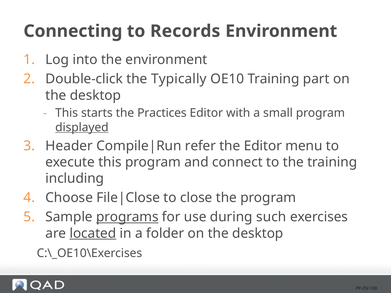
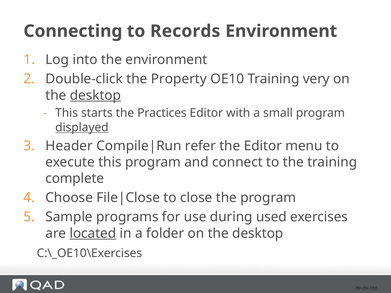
Typically: Typically -> Property
part: part -> very
desktop at (95, 95) underline: none -> present
including: including -> complete
programs underline: present -> none
such: such -> used
